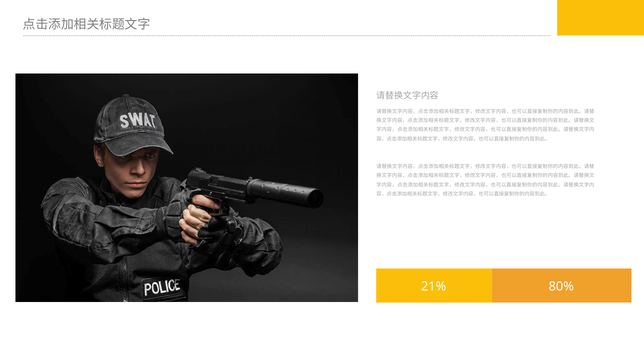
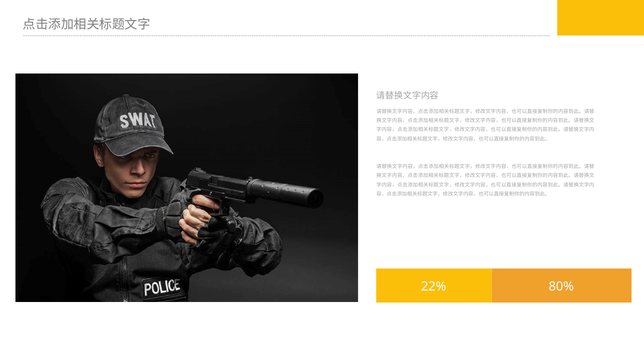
21%: 21% -> 22%
